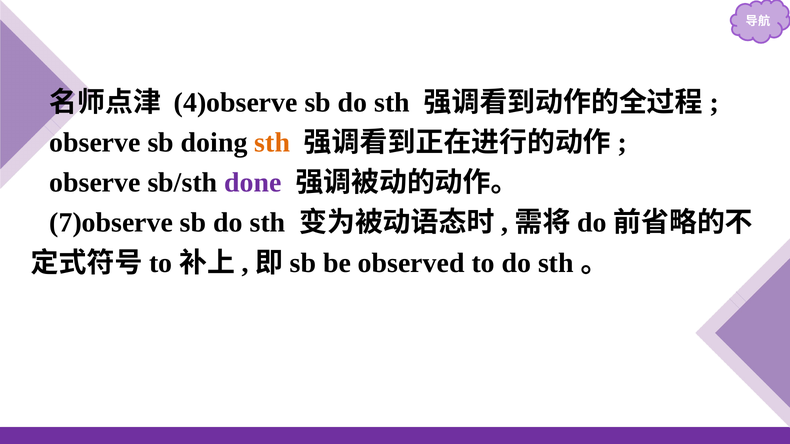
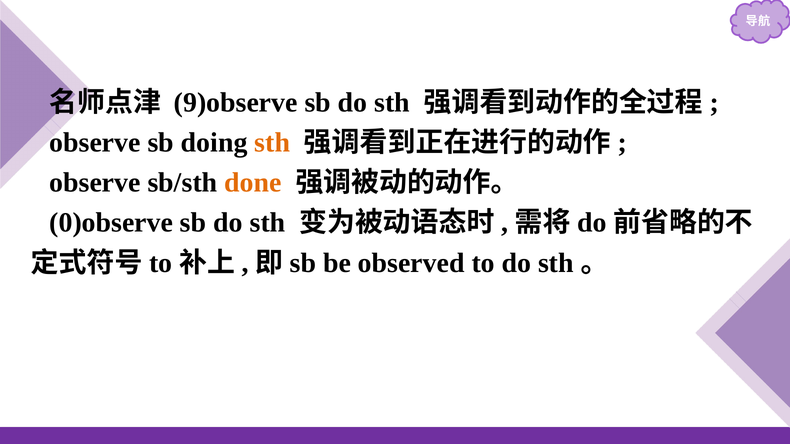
4)observe: 4)observe -> 9)observe
done colour: purple -> orange
7)observe: 7)observe -> 0)observe
